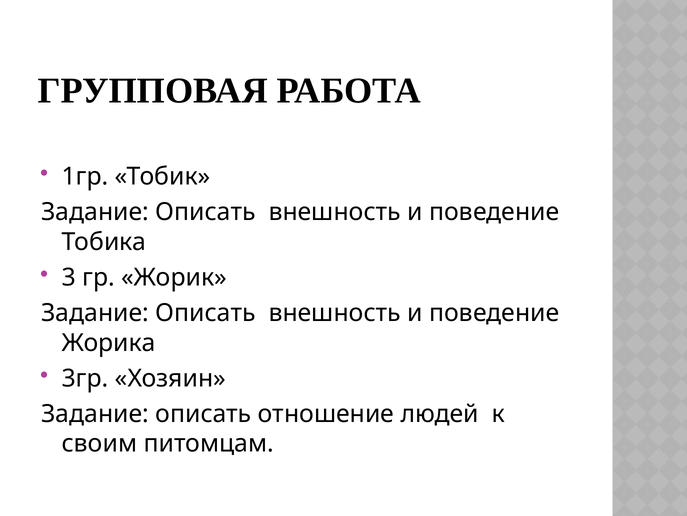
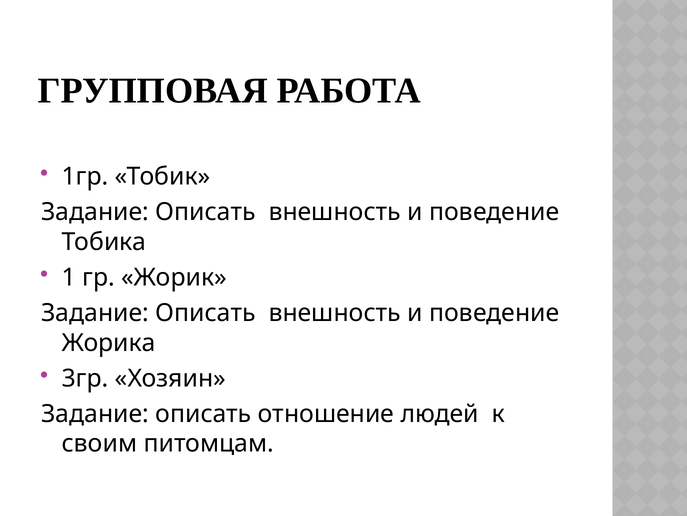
3: 3 -> 1
